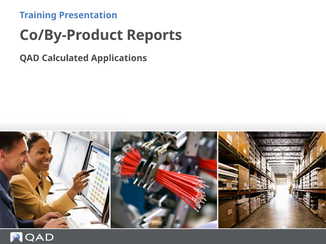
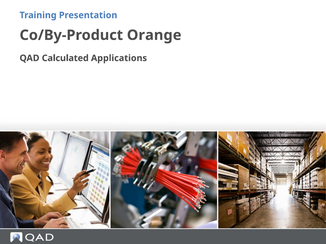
Reports: Reports -> Orange
